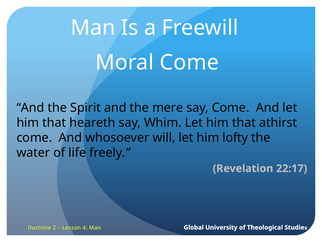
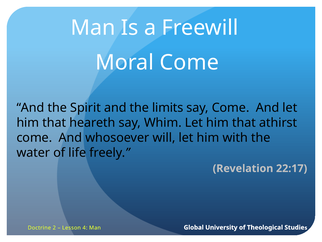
mere: mere -> limits
lofty: lofty -> with
